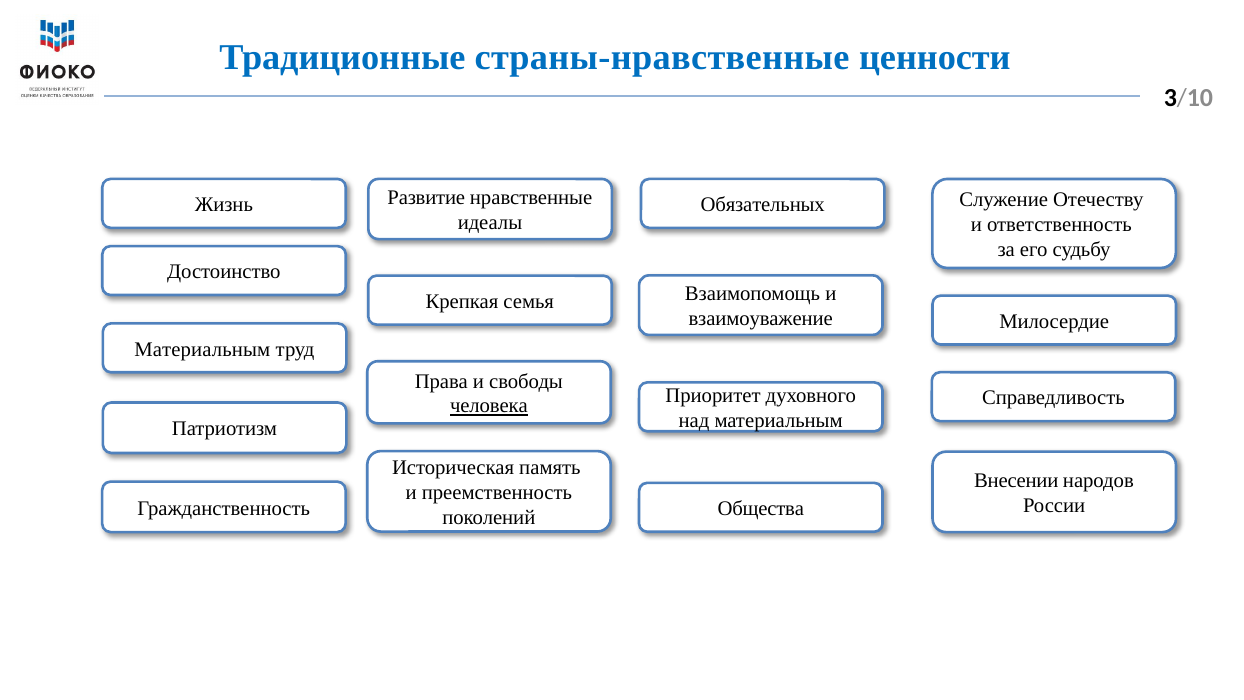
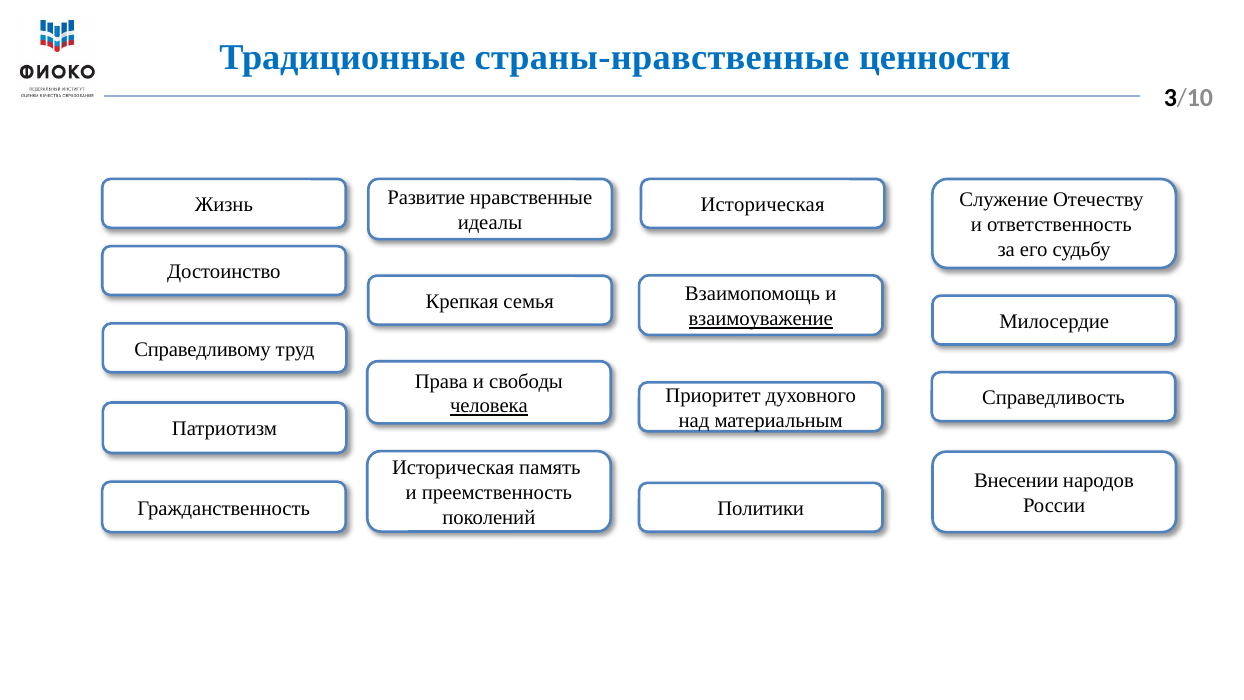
Обязательных at (763, 205): Обязательных -> Историческая
взаимоуважение underline: none -> present
Материальным at (202, 349): Материальным -> Справедливому
Общества: Общества -> Политики
